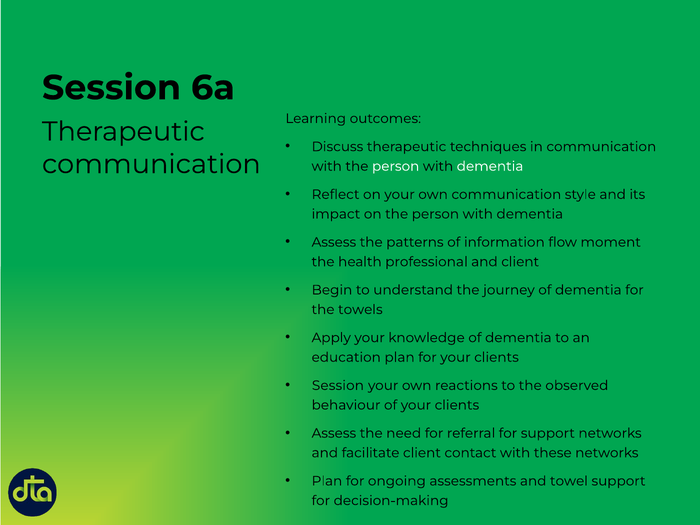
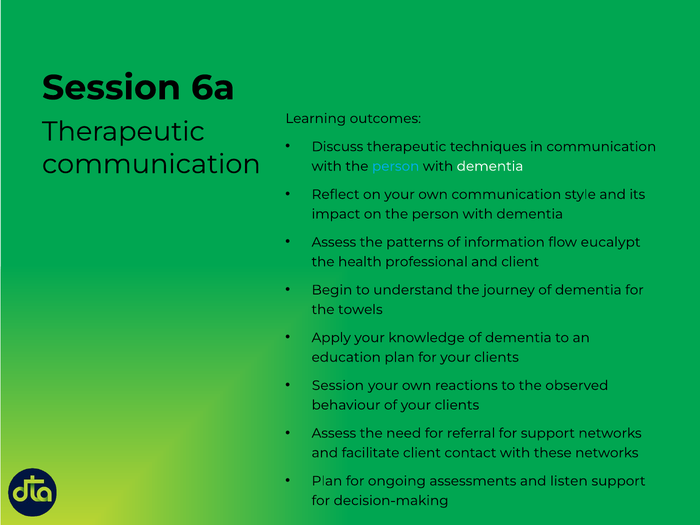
person at (396, 166) colour: white -> light blue
moment: moment -> eucalypt
towel: towel -> listen
